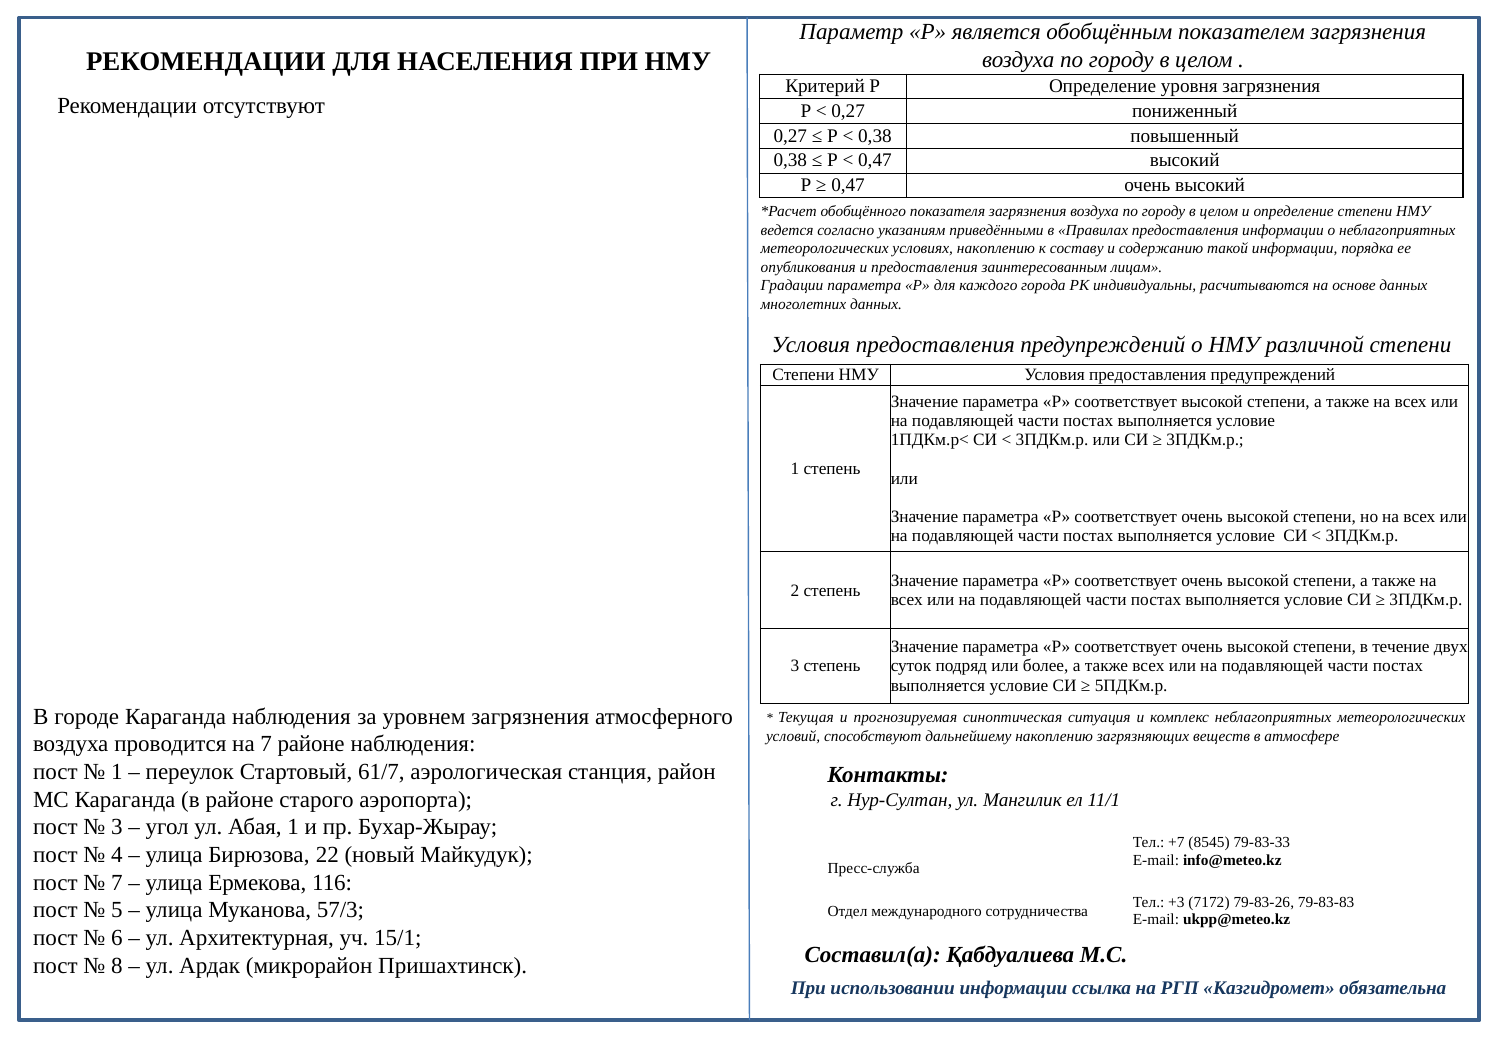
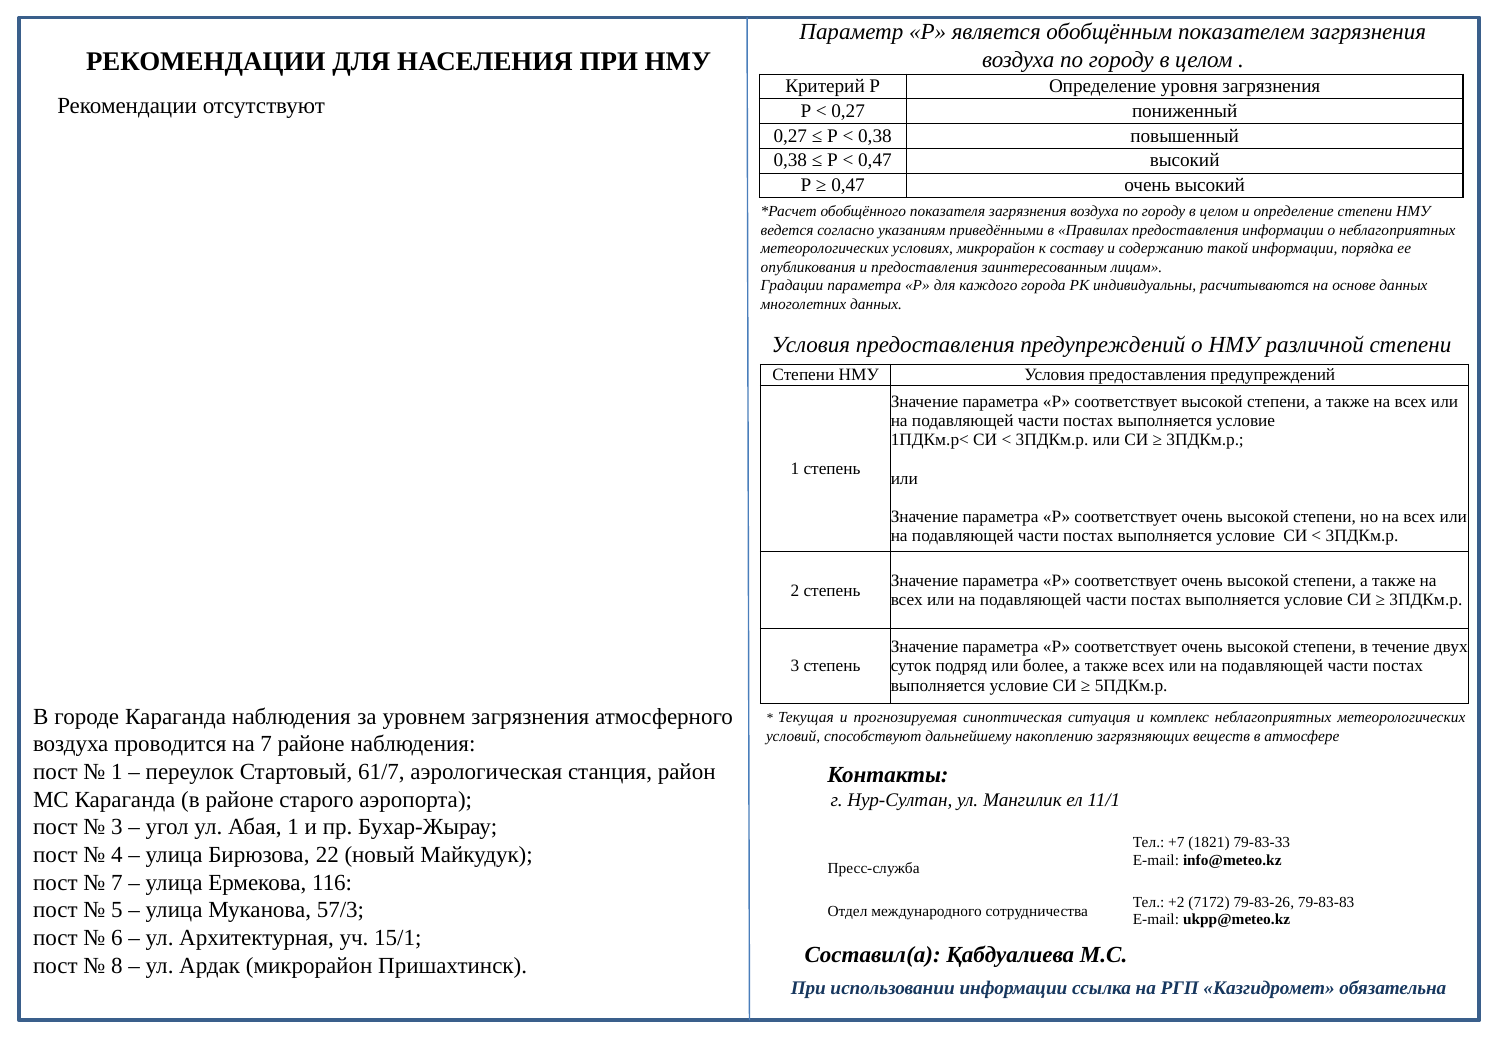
условиях накоплению: накоплению -> микрорайон
8545: 8545 -> 1821
+3: +3 -> +2
